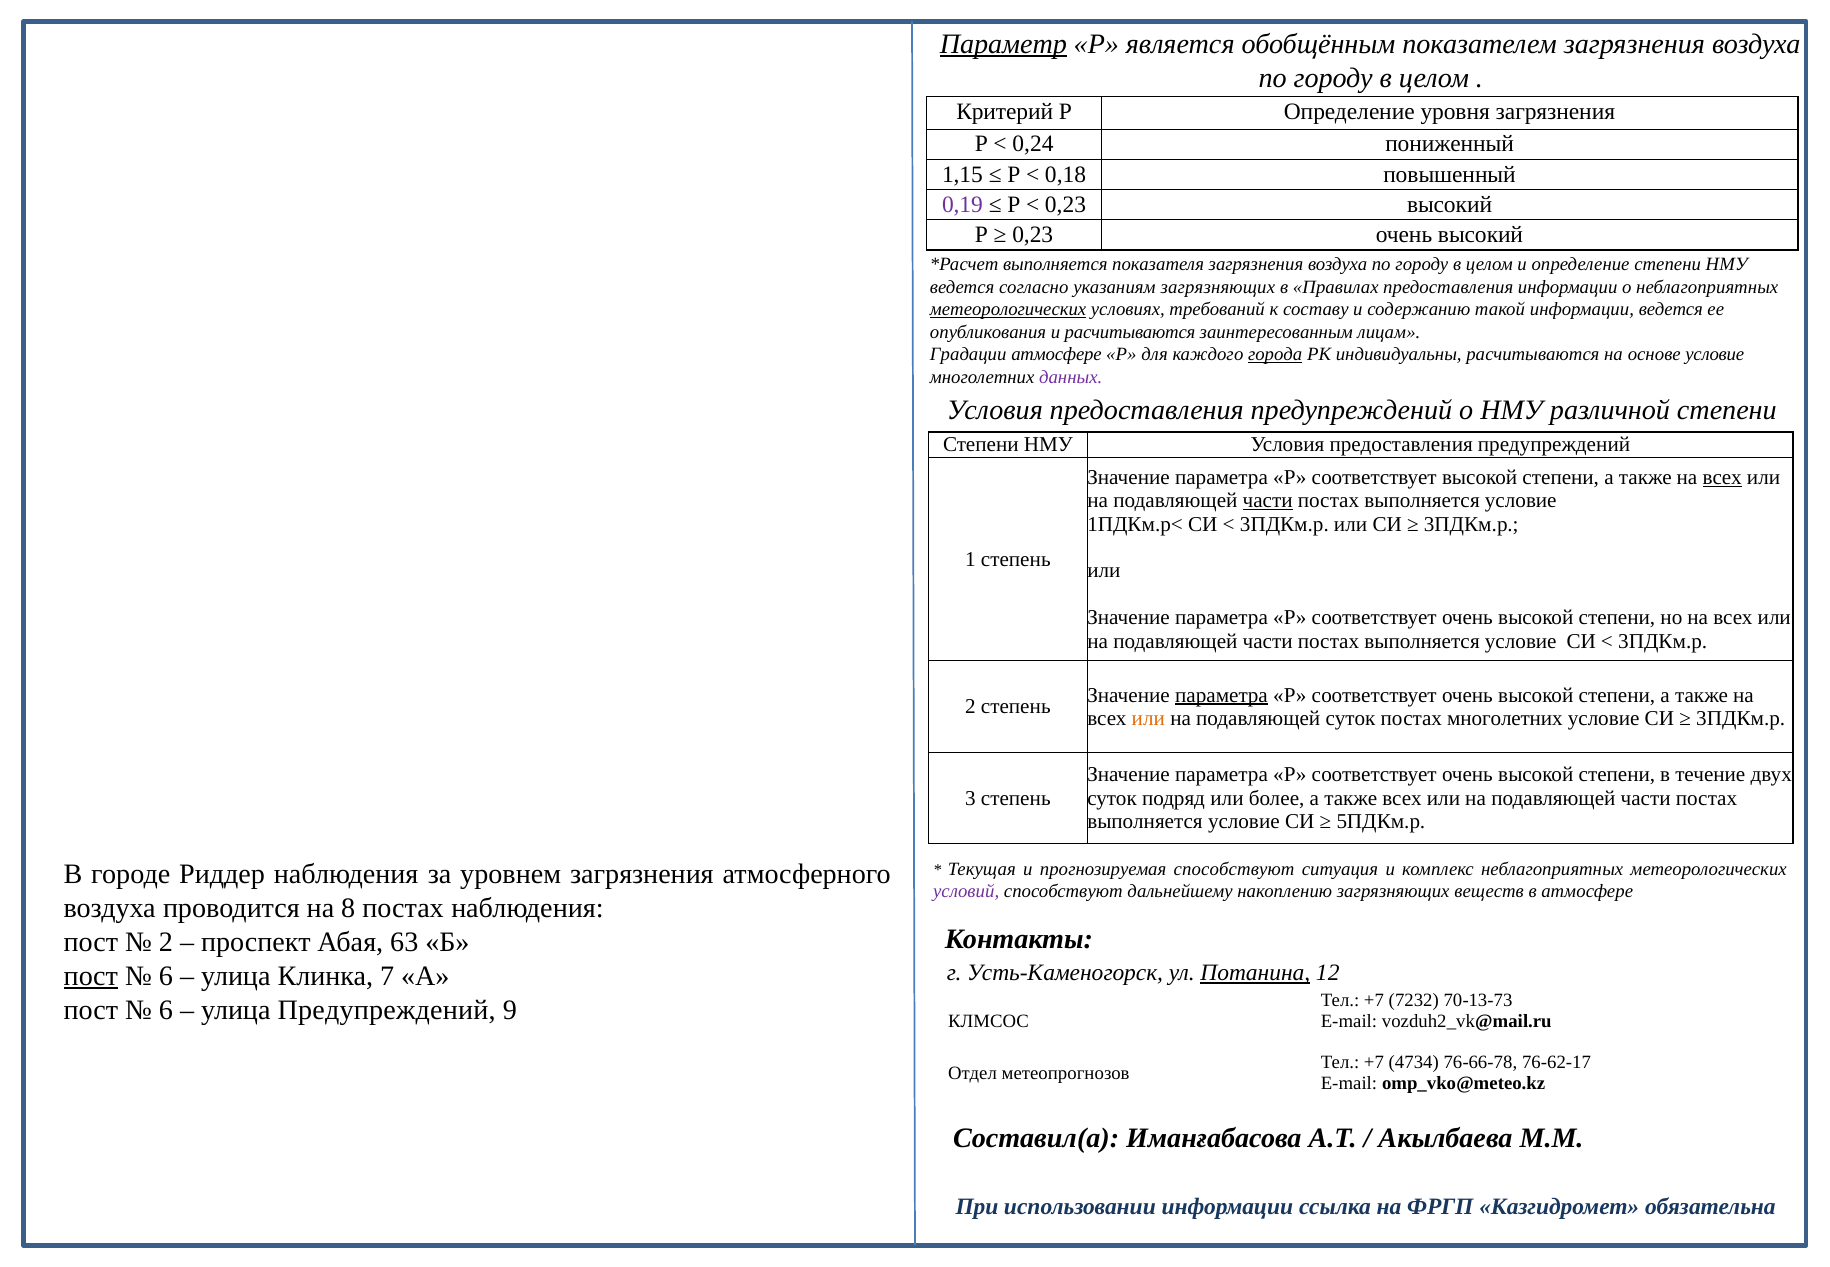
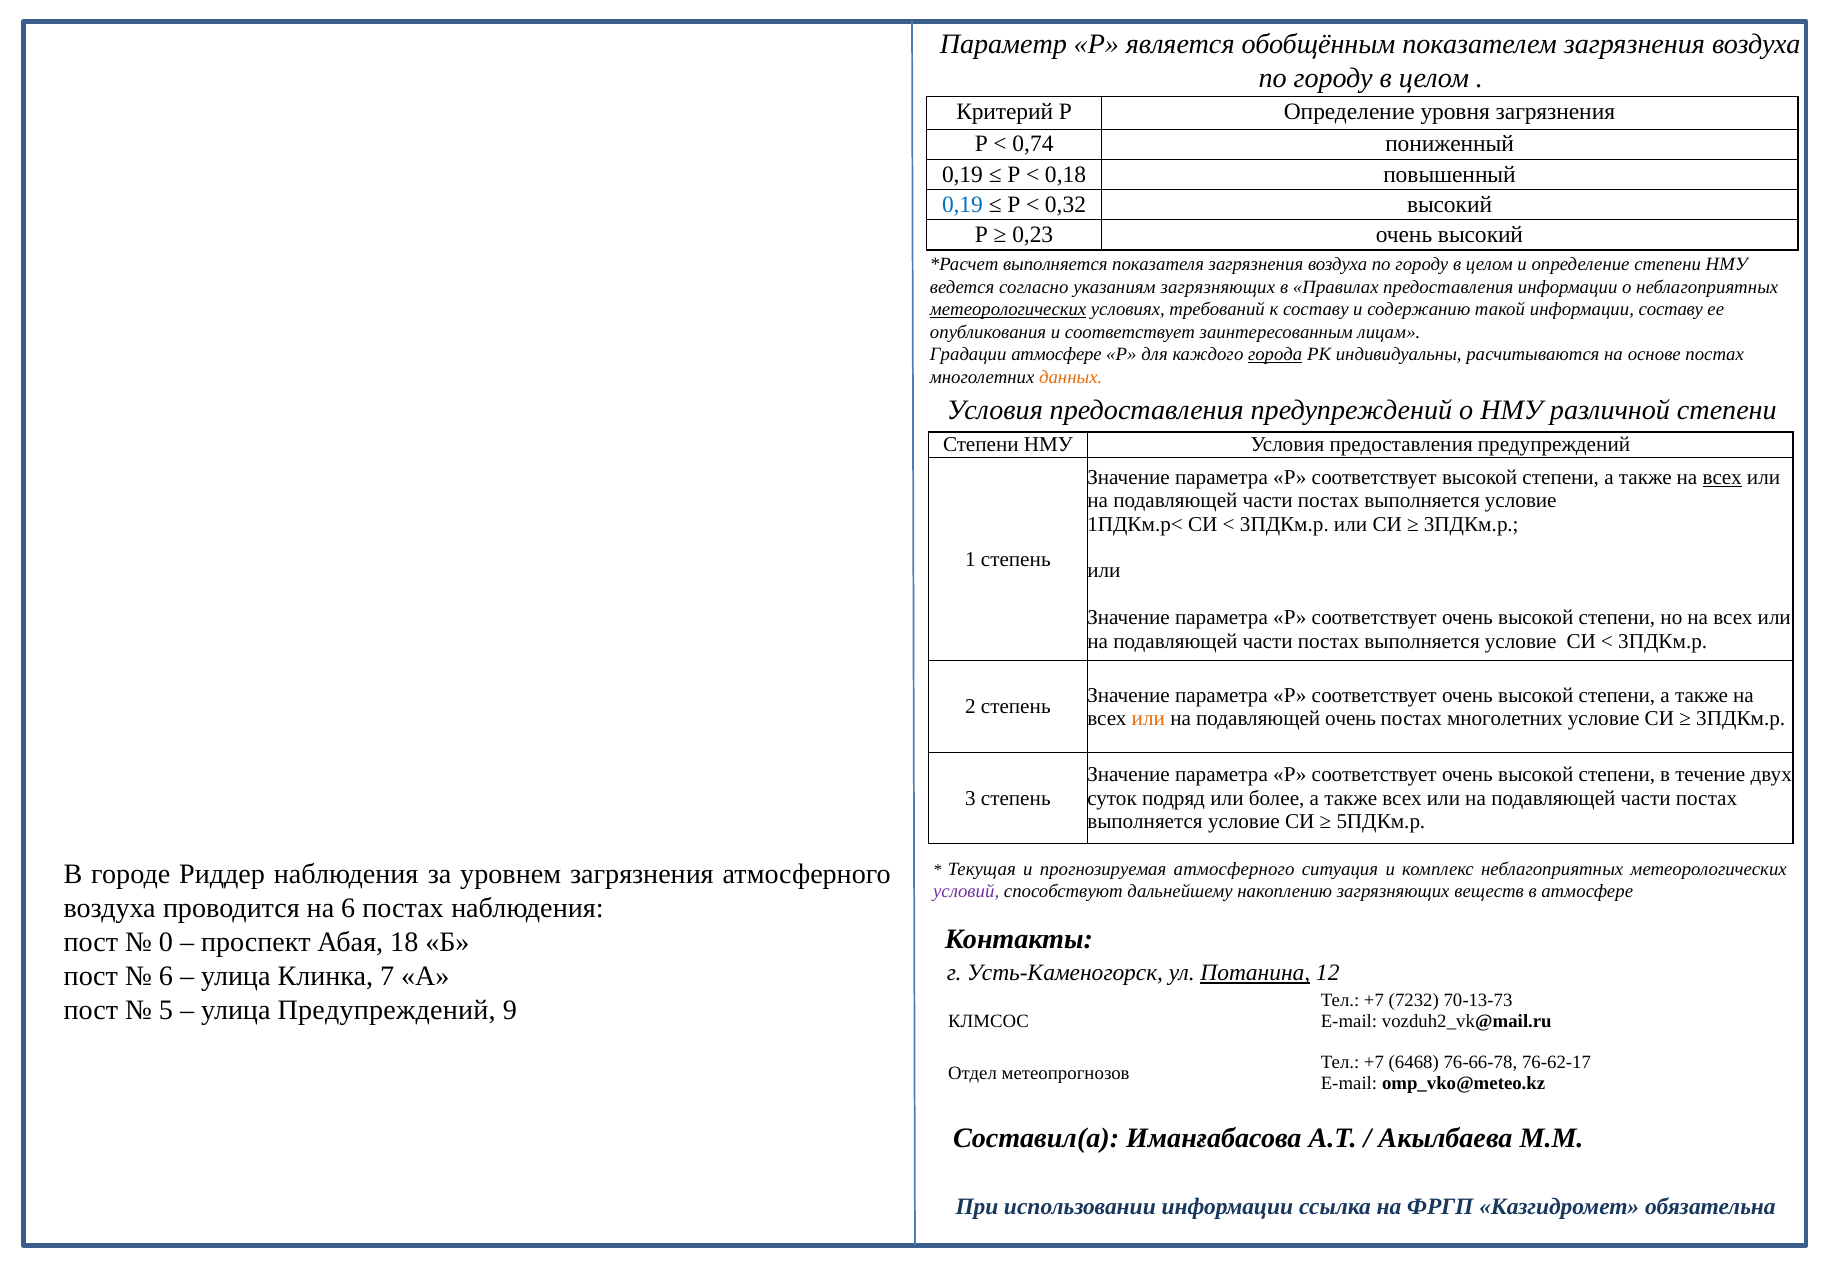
Параметр underline: present -> none
0,24: 0,24 -> 0,74
1,15 at (962, 174): 1,15 -> 0,19
0,19 at (962, 204) colour: purple -> blue
0,23 at (1065, 204): 0,23 -> 0,32
информации ведется: ведется -> составу
и расчитываются: расчитываются -> соответствует
основе условие: условие -> постах
данных colour: purple -> orange
части at (1268, 501) underline: present -> none
параметра at (1221, 695) underline: present -> none
подавляющей суток: суток -> очень
прогнозируемая способствуют: способствуют -> атмосферного
на 8: 8 -> 6
2 at (166, 942): 2 -> 0
63: 63 -> 18
пост at (91, 976) underline: present -> none
6 at (166, 1010): 6 -> 5
4734: 4734 -> 6468
